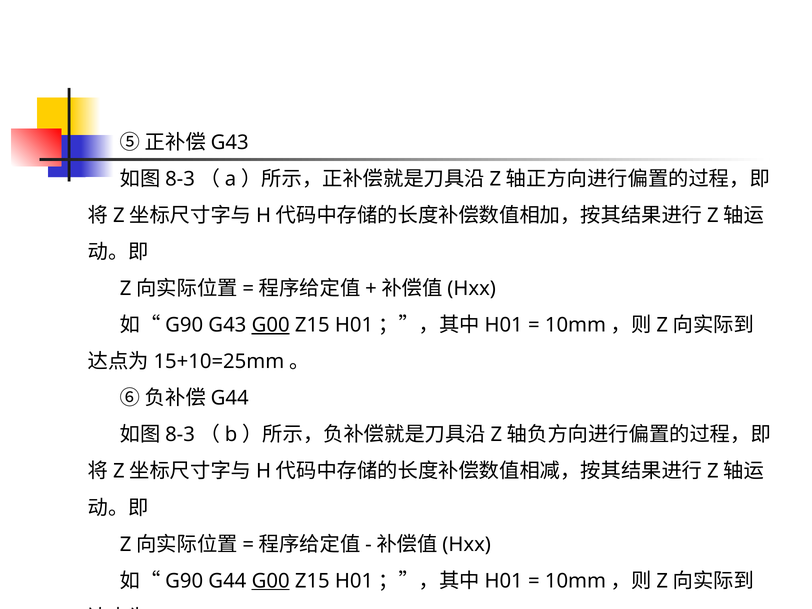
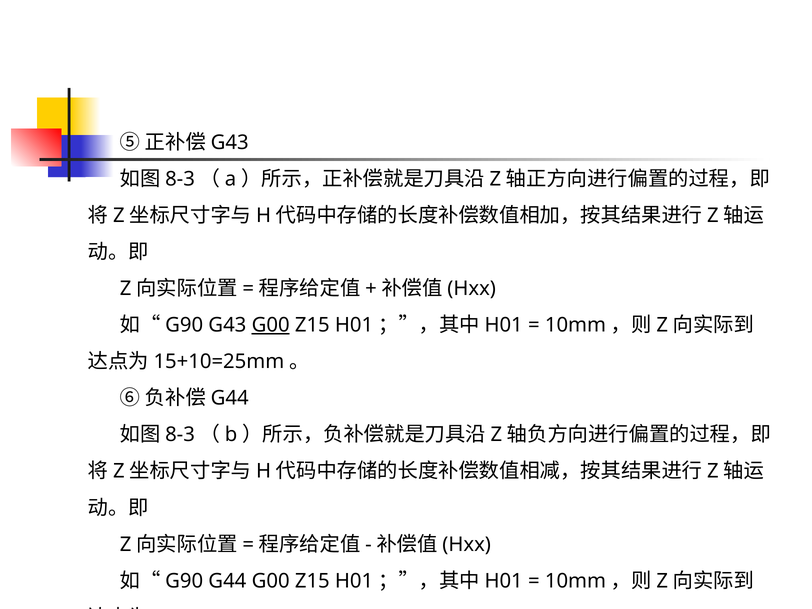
G00 at (271, 581) underline: present -> none
